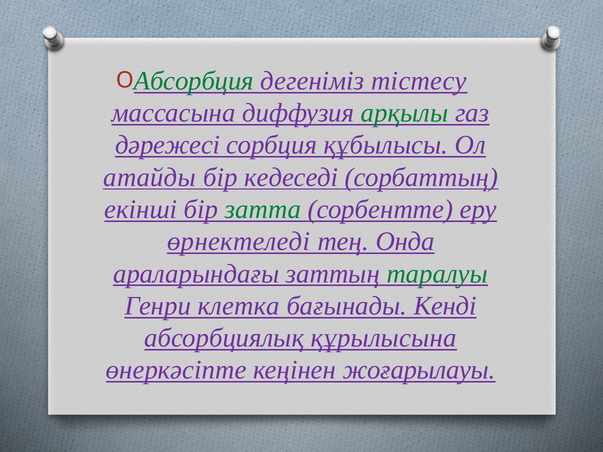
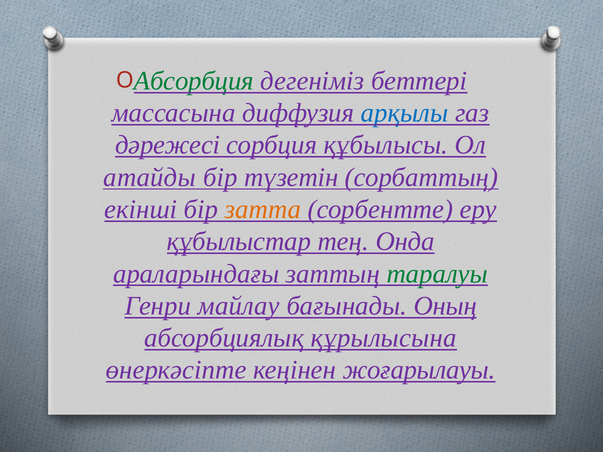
тістесу: тістесу -> беттері
арқылы colour: green -> blue
кедеседі: кедеседі -> түзетін
затта colour: green -> orange
өрнектеледі: өрнектеледі -> құбылыстар
клетка: клетка -> майлау
Кенді: Кенді -> Оның
